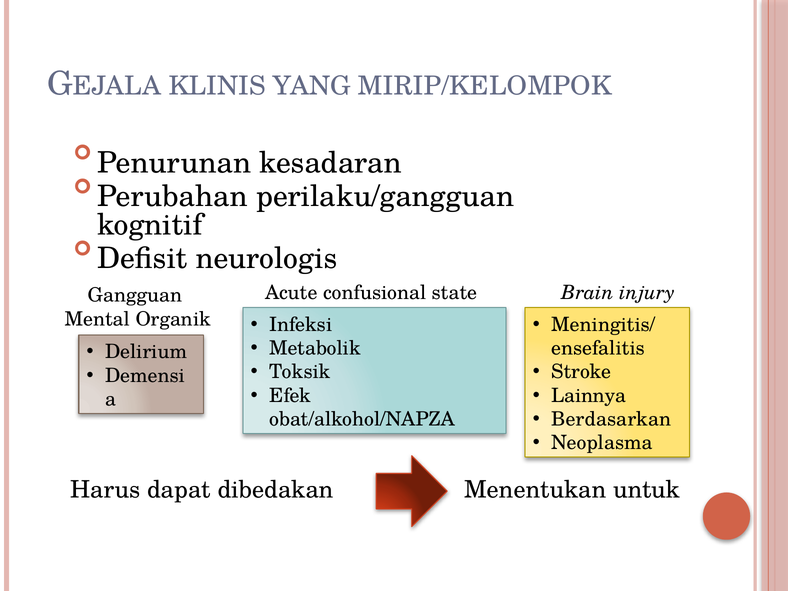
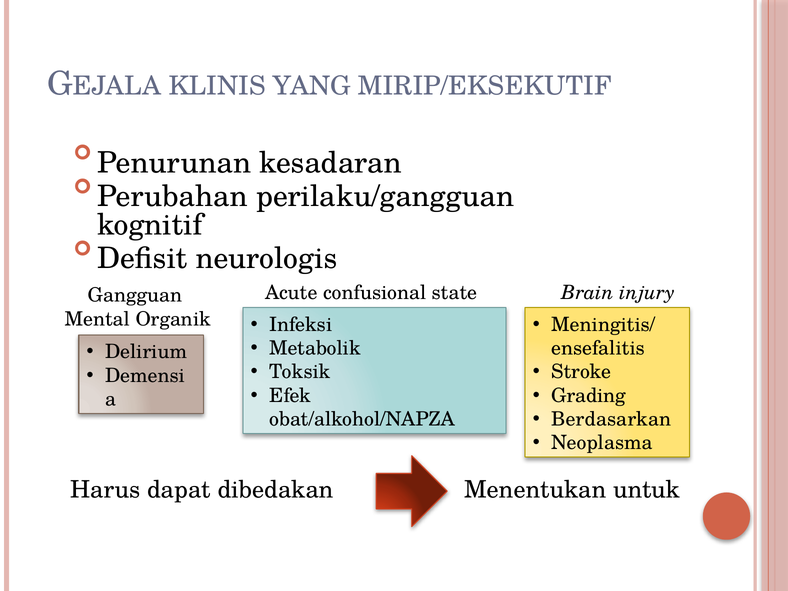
MIRIP/KELOMPOK: MIRIP/KELOMPOK -> MIRIP/EKSEKUTIF
Lainnya: Lainnya -> Grading
